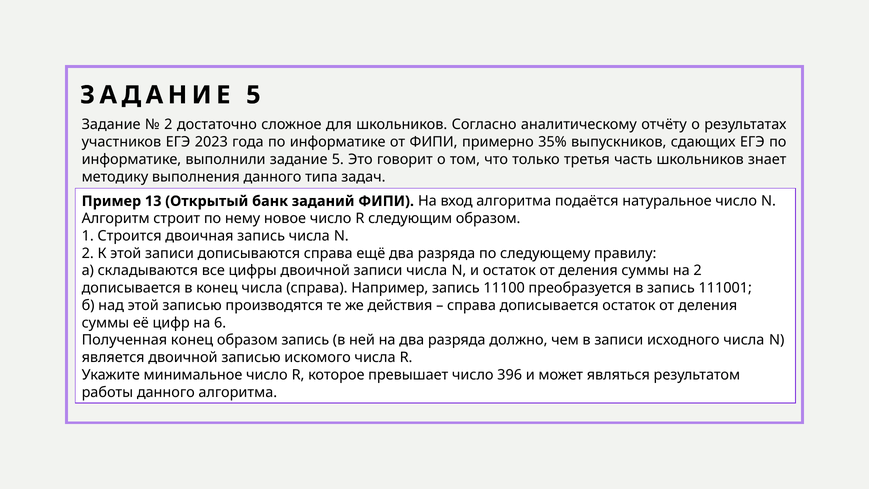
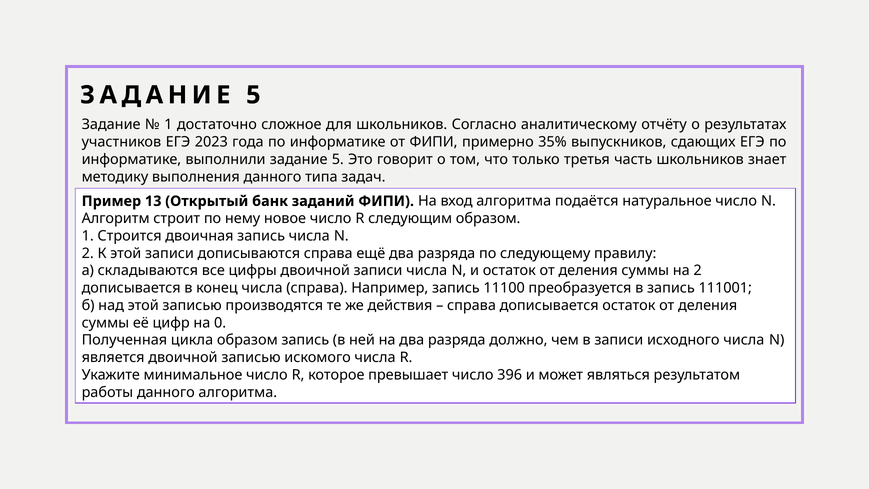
2 at (168, 125): 2 -> 1
6: 6 -> 0
Полученная конец: конец -> цикла
